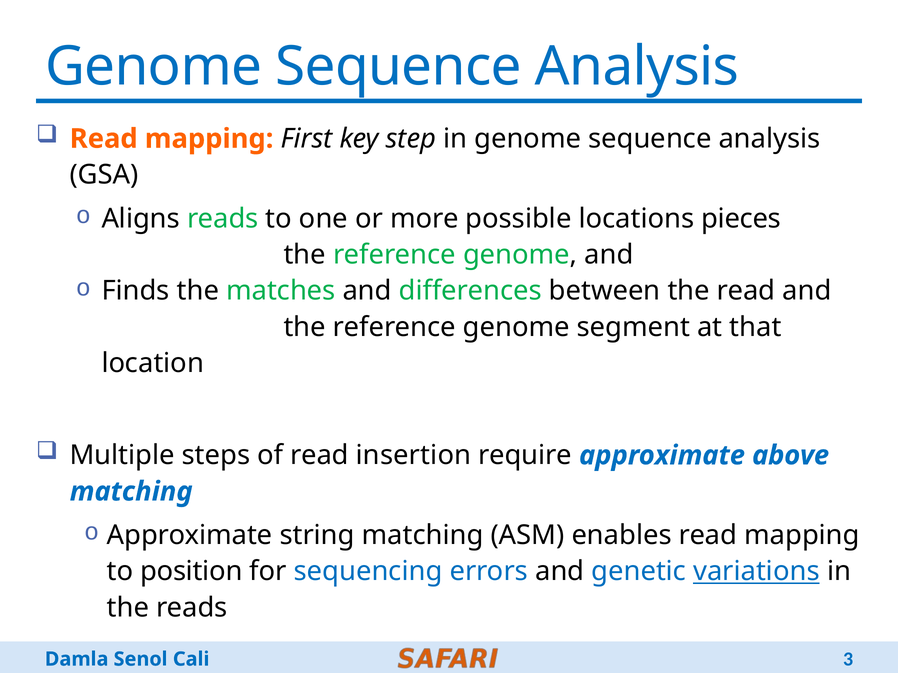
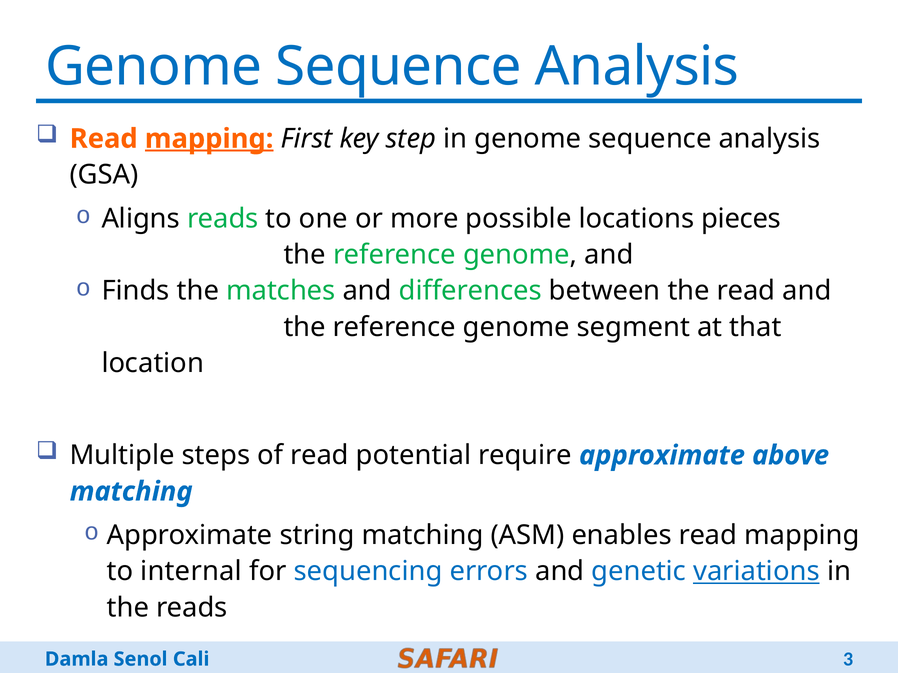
mapping at (209, 139) underline: none -> present
insertion: insertion -> potential
position: position -> internal
